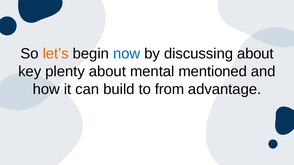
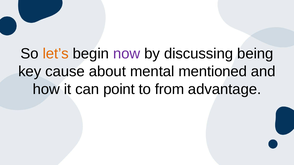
now colour: blue -> purple
discussing about: about -> being
plenty: plenty -> cause
build: build -> point
